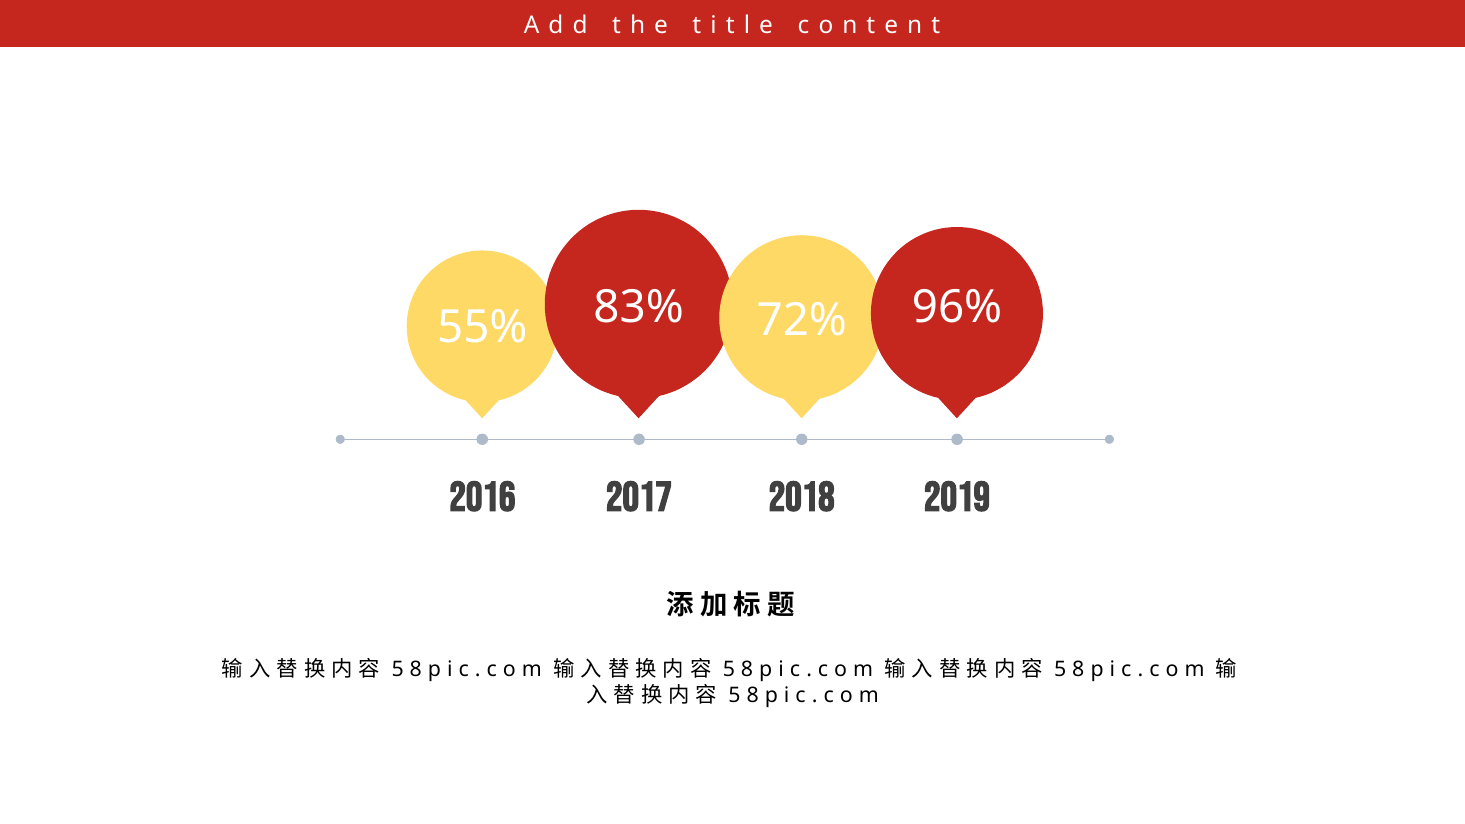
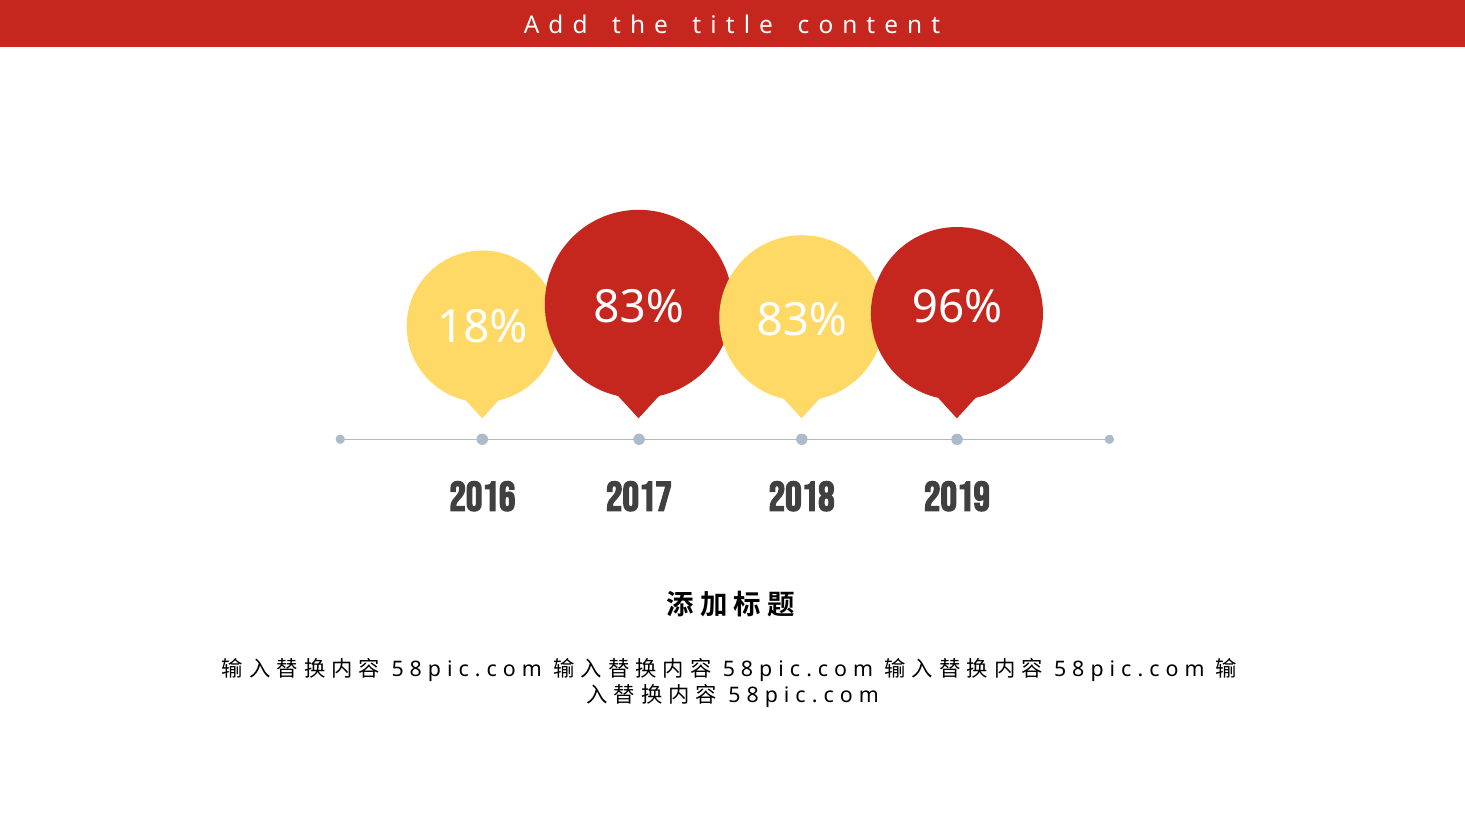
72% at (802, 320): 72% -> 83%
55%: 55% -> 18%
